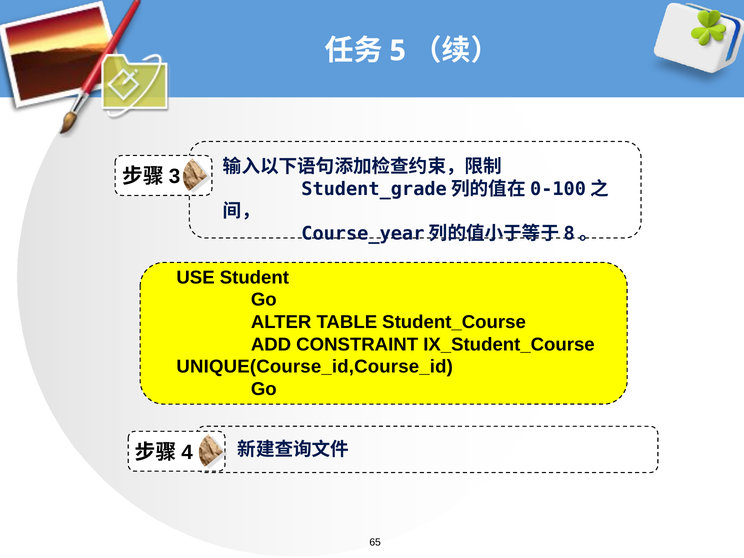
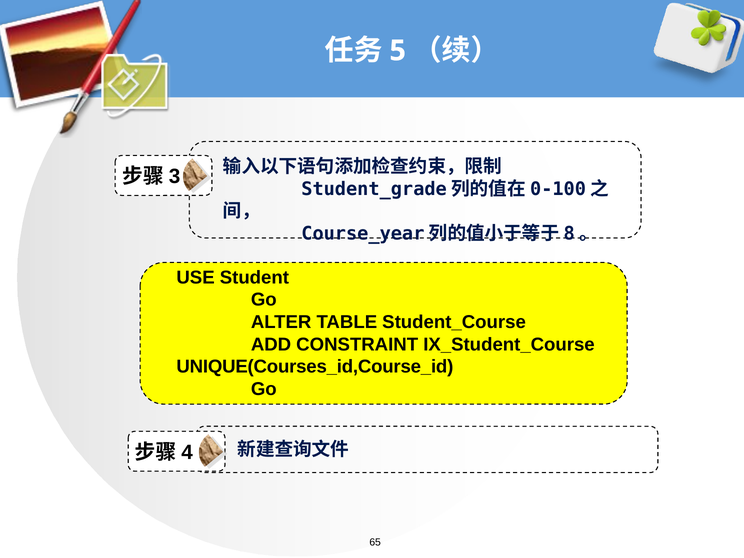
UNIQUE(Course_id,Course_id: UNIQUE(Course_id,Course_id -> UNIQUE(Courses_id,Course_id
